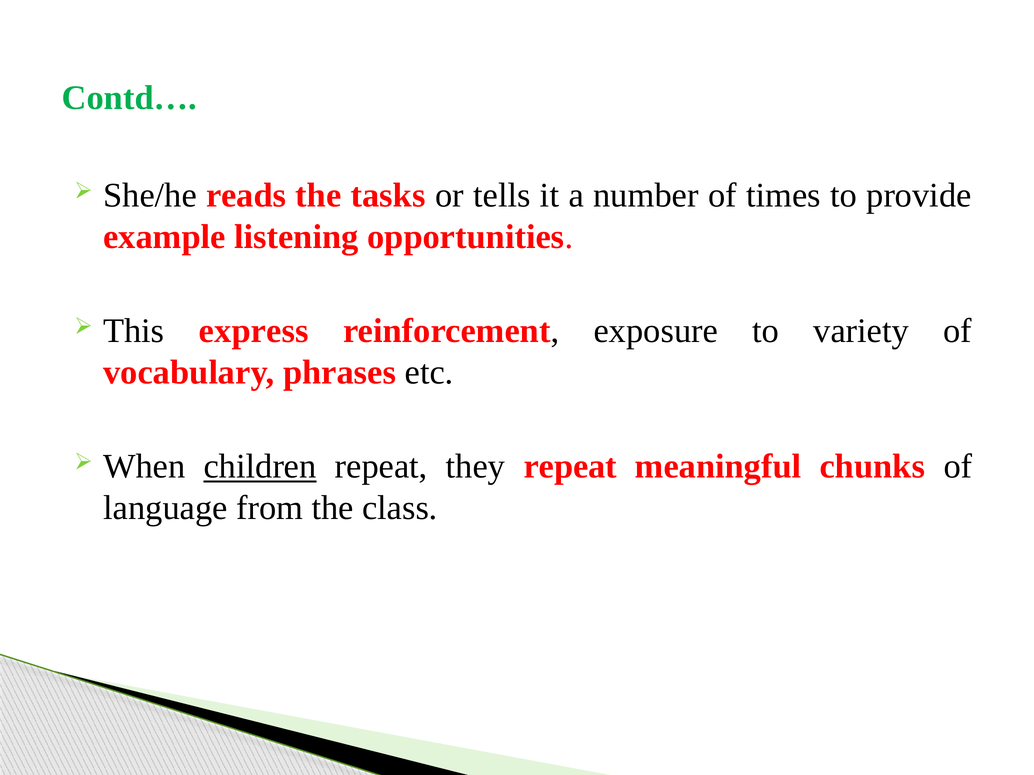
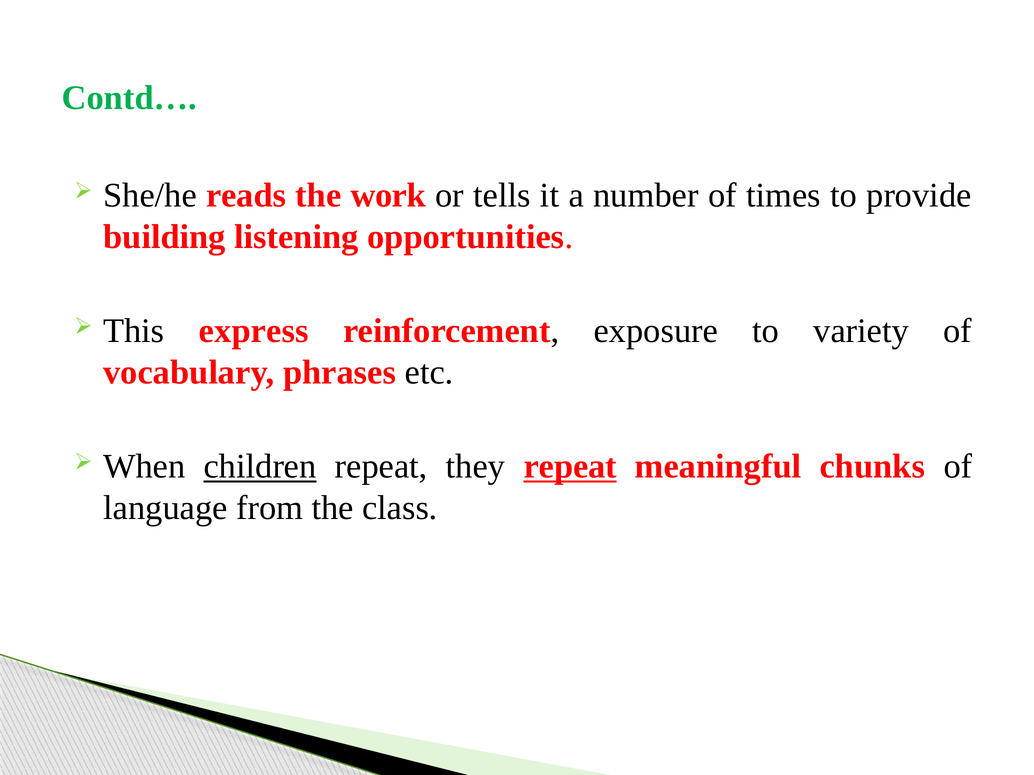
tasks: tasks -> work
example: example -> building
repeat at (570, 467) underline: none -> present
